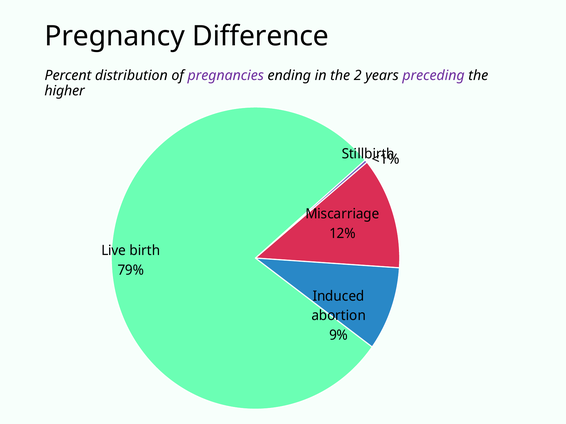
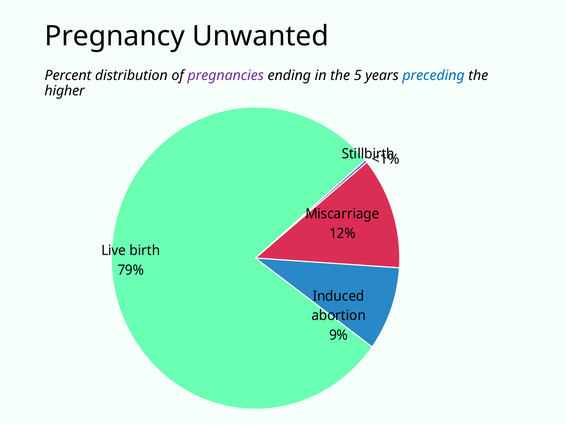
Difference: Difference -> Unwanted
2: 2 -> 5
preceding colour: purple -> blue
